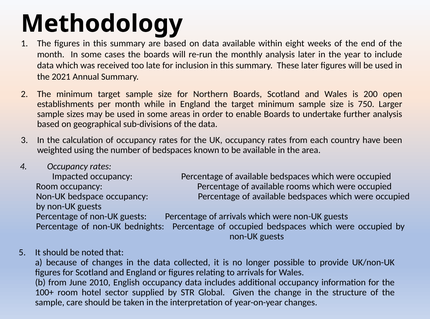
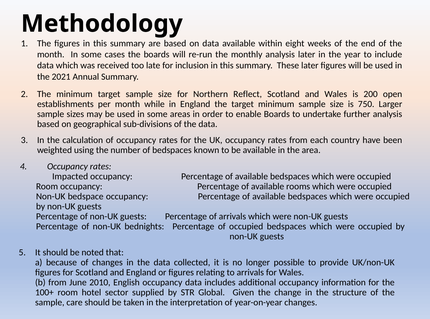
Northern Boards: Boards -> Reflect
